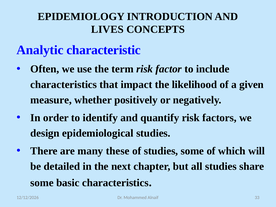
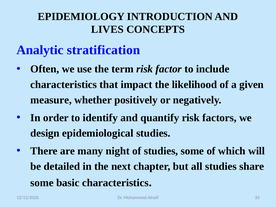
characteristic: characteristic -> stratification
these: these -> night
